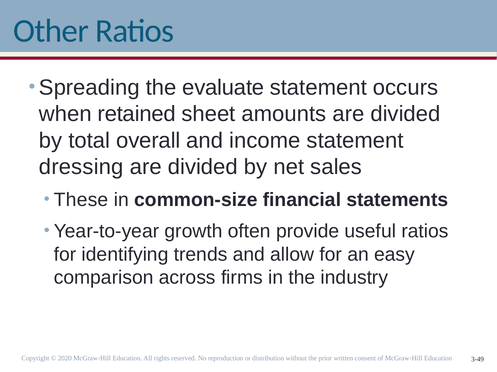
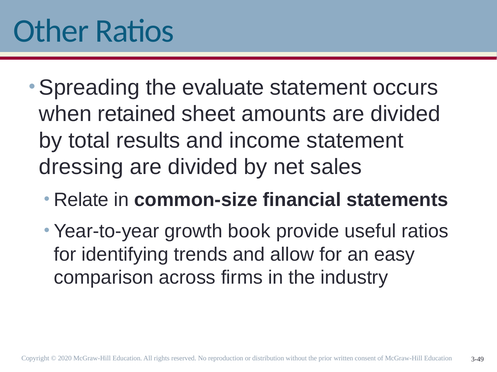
overall: overall -> results
These: These -> Relate
often: often -> book
